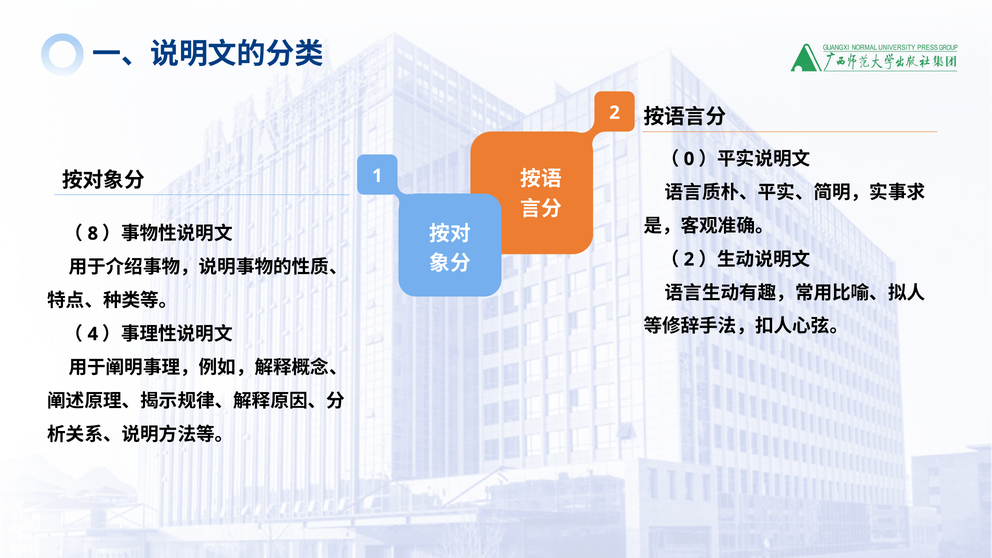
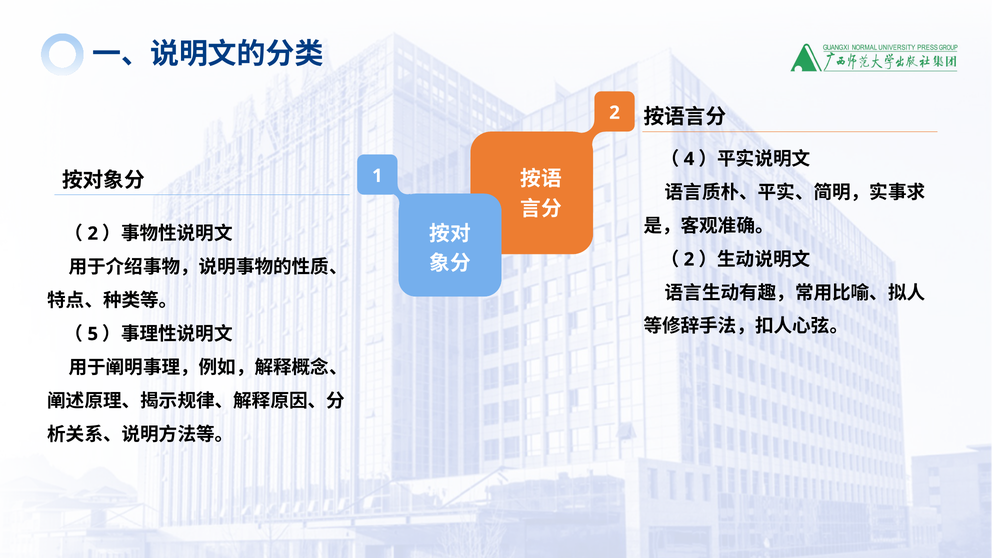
0: 0 -> 4
8 at (93, 234): 8 -> 2
4: 4 -> 5
